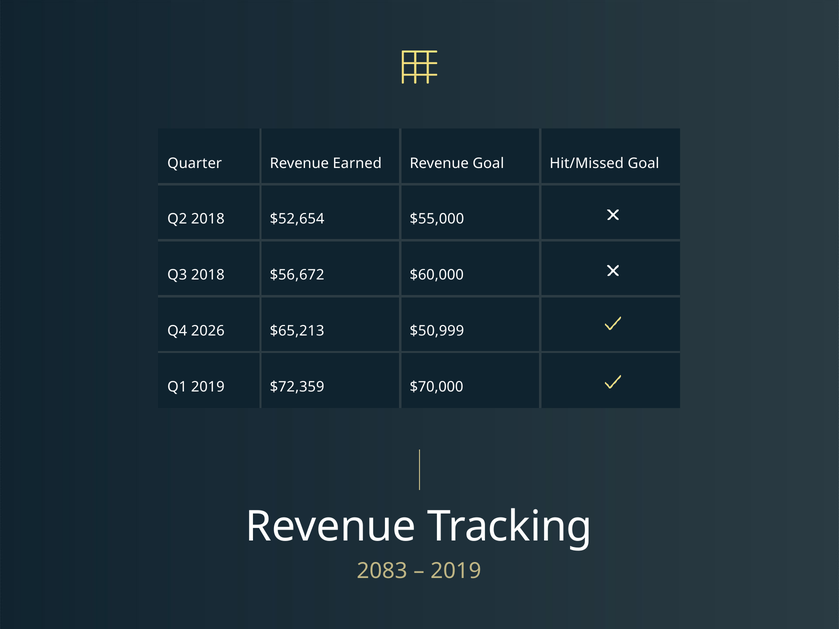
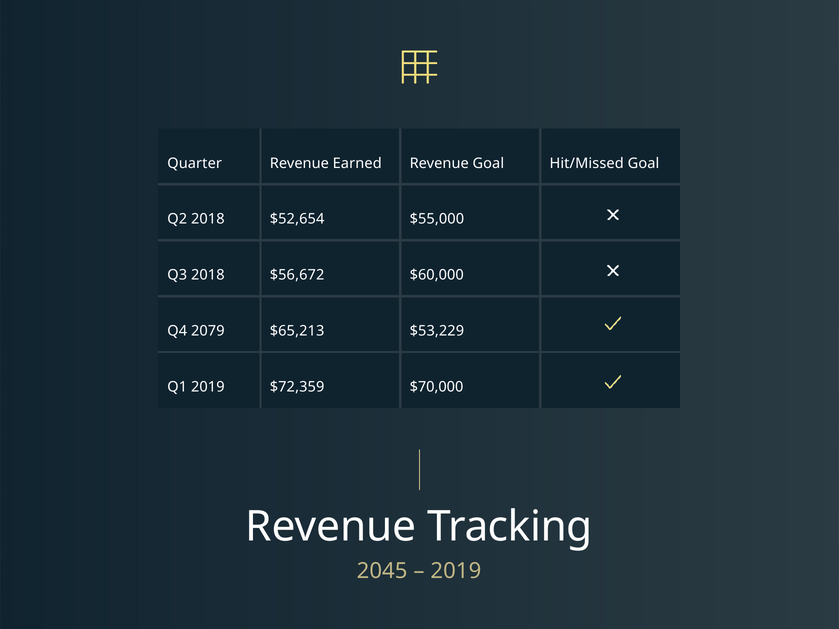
2026: 2026 -> 2079
$50,999: $50,999 -> $53,229
2083: 2083 -> 2045
